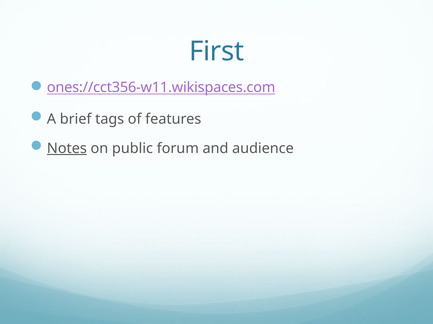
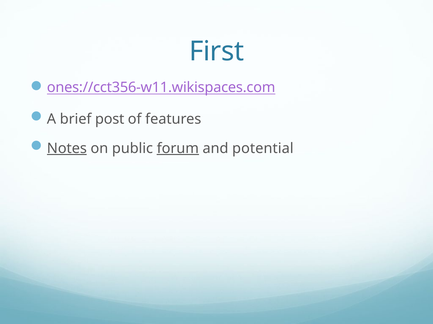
tags: tags -> post
forum underline: none -> present
audience: audience -> potential
